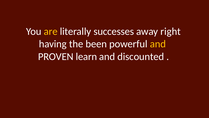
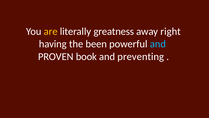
successes: successes -> greatness
and at (158, 44) colour: yellow -> light blue
learn: learn -> book
discounted: discounted -> preventing
